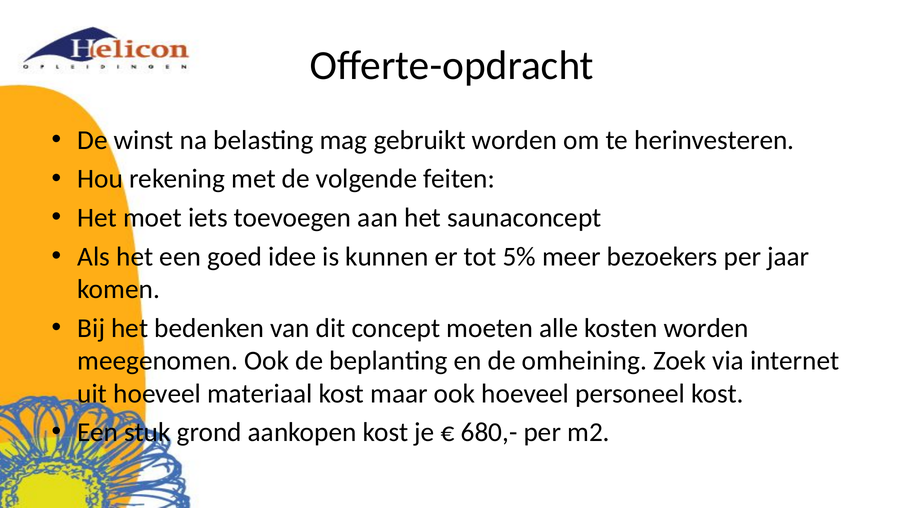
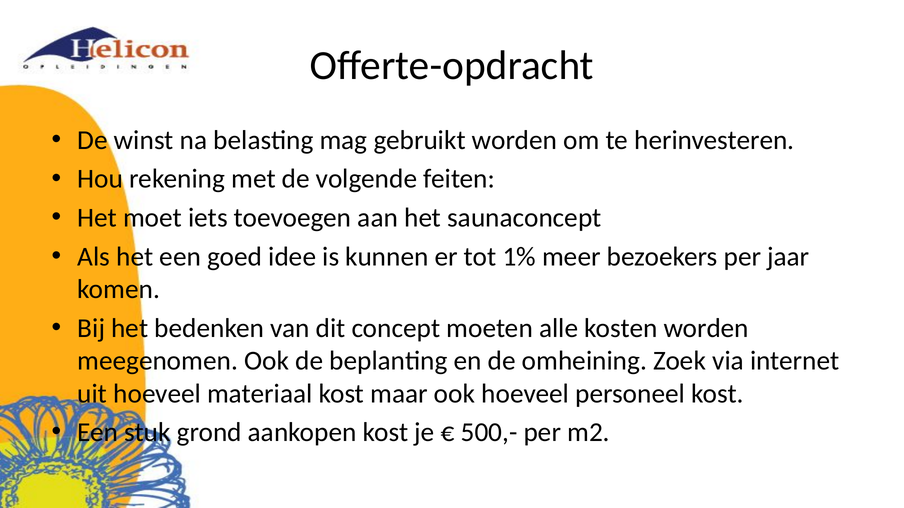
5%: 5% -> 1%
680,-: 680,- -> 500,-
